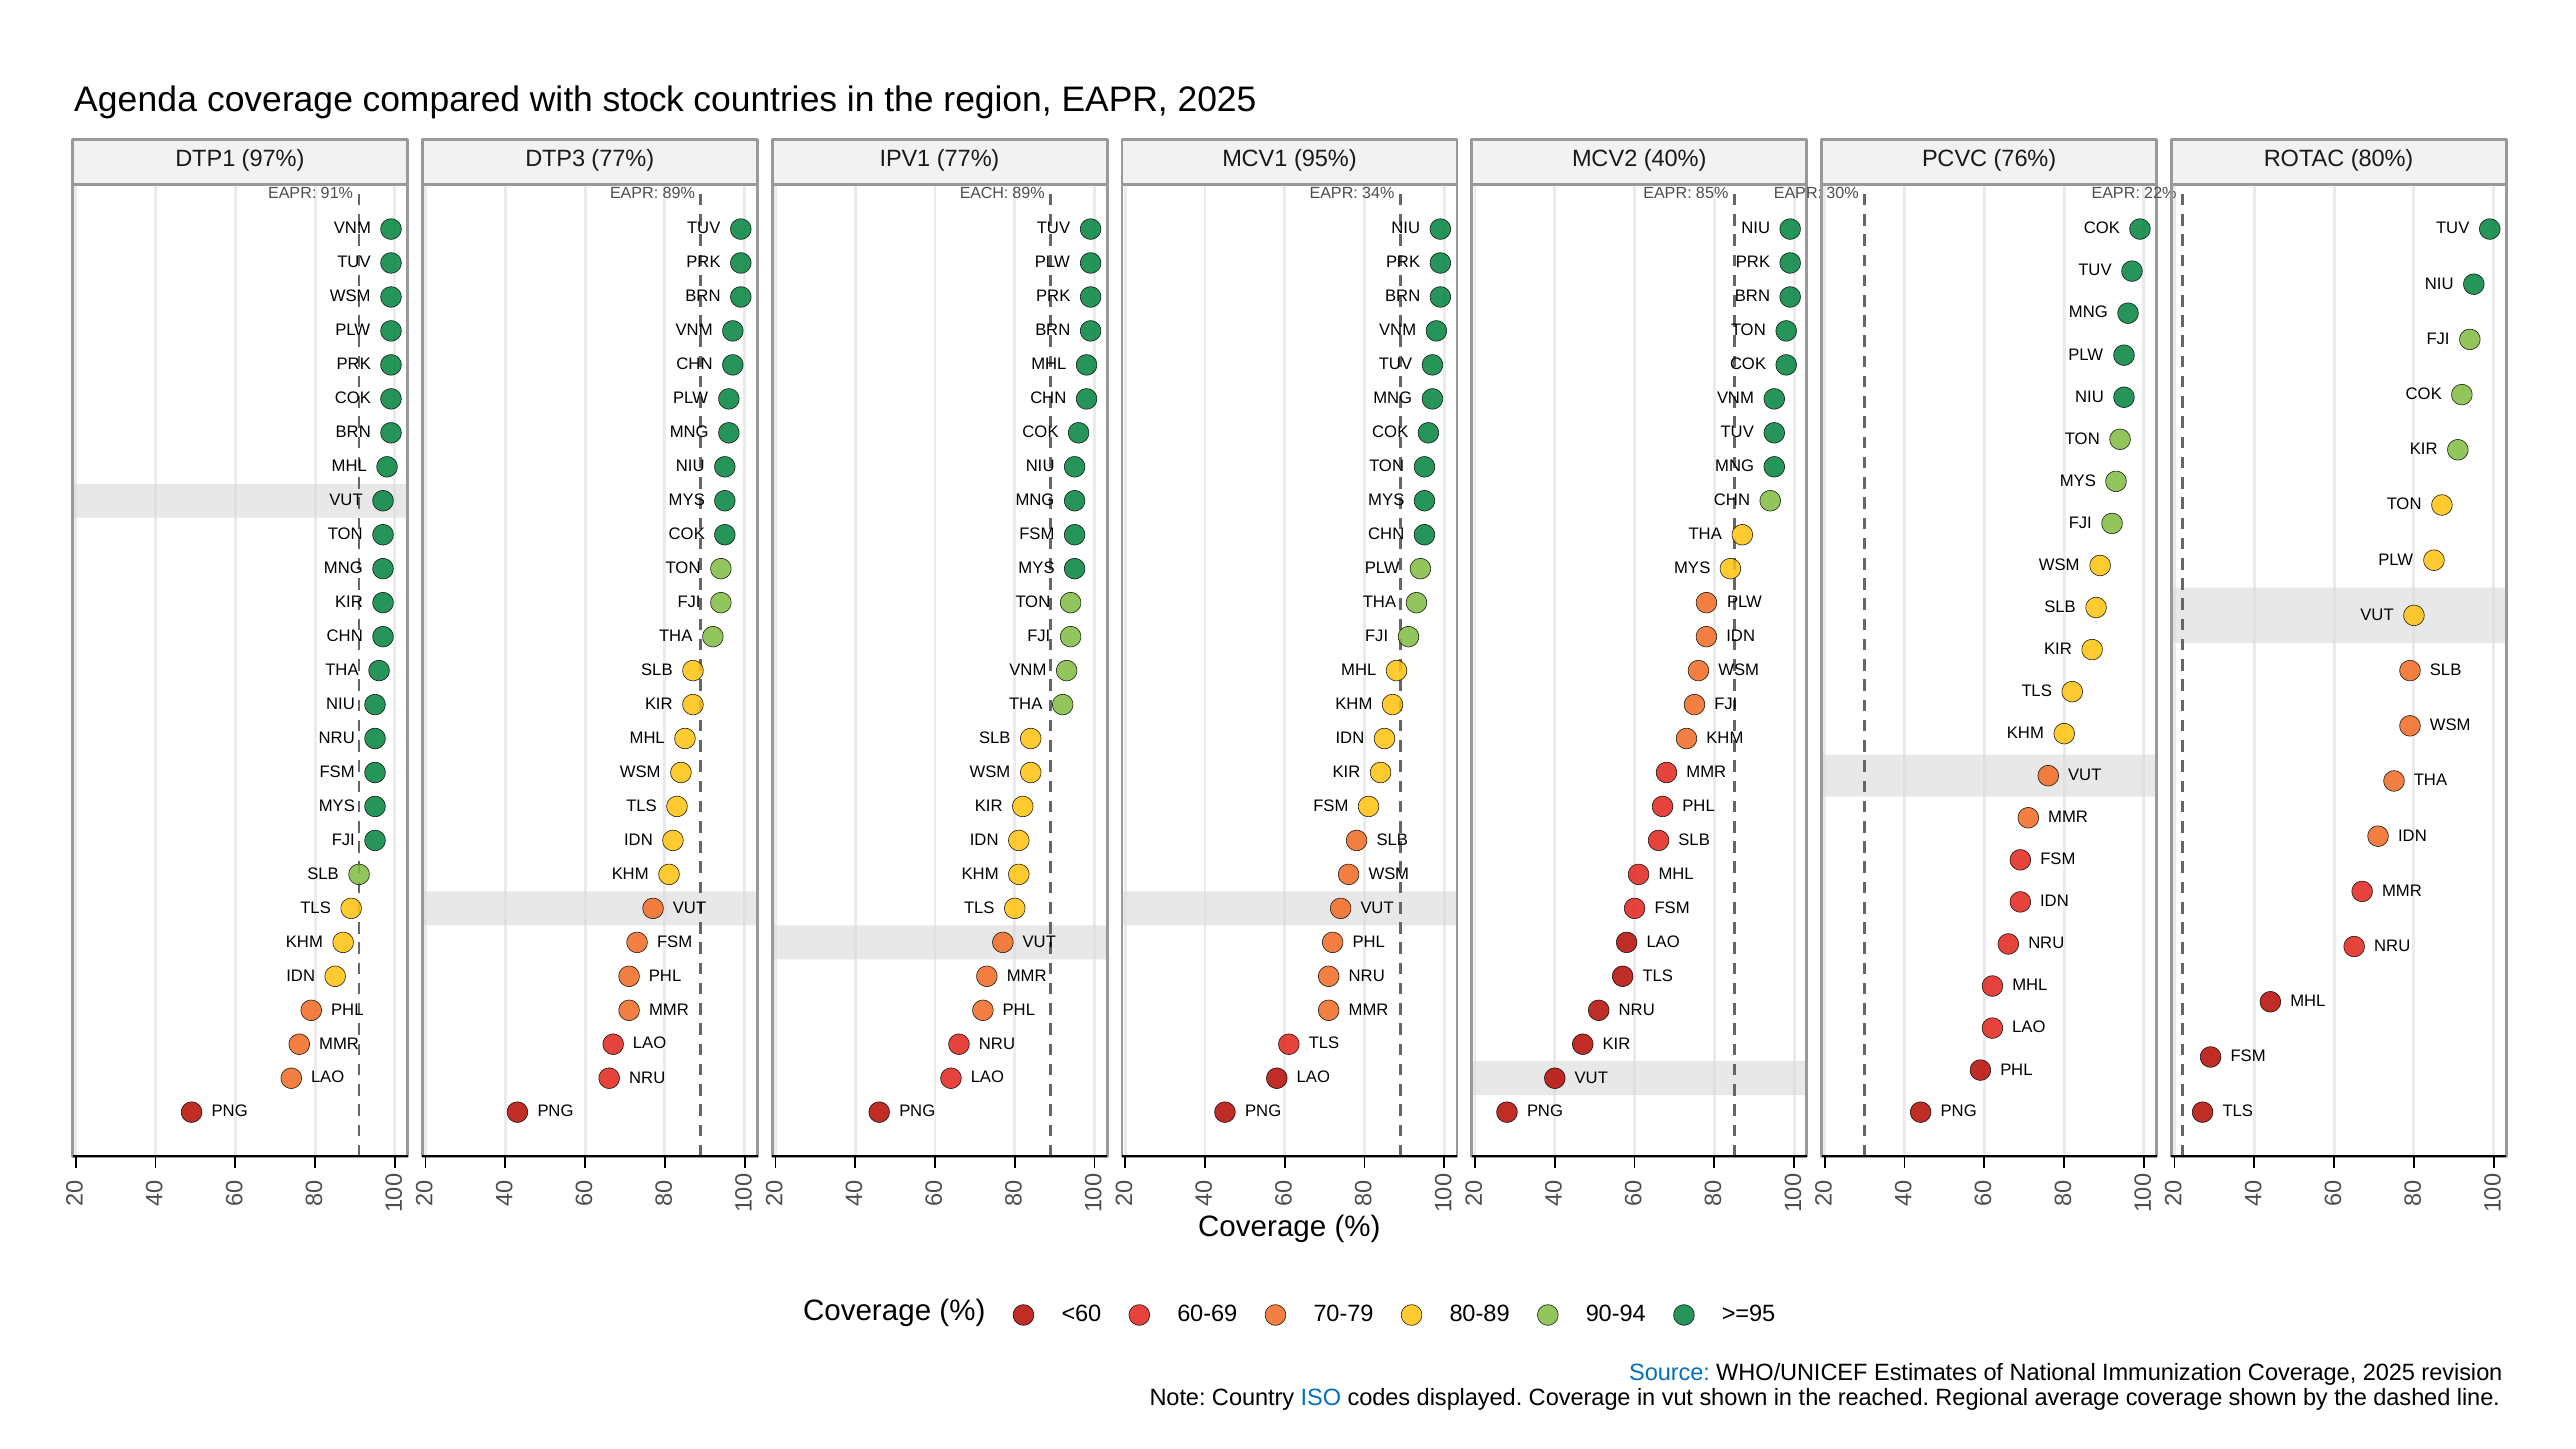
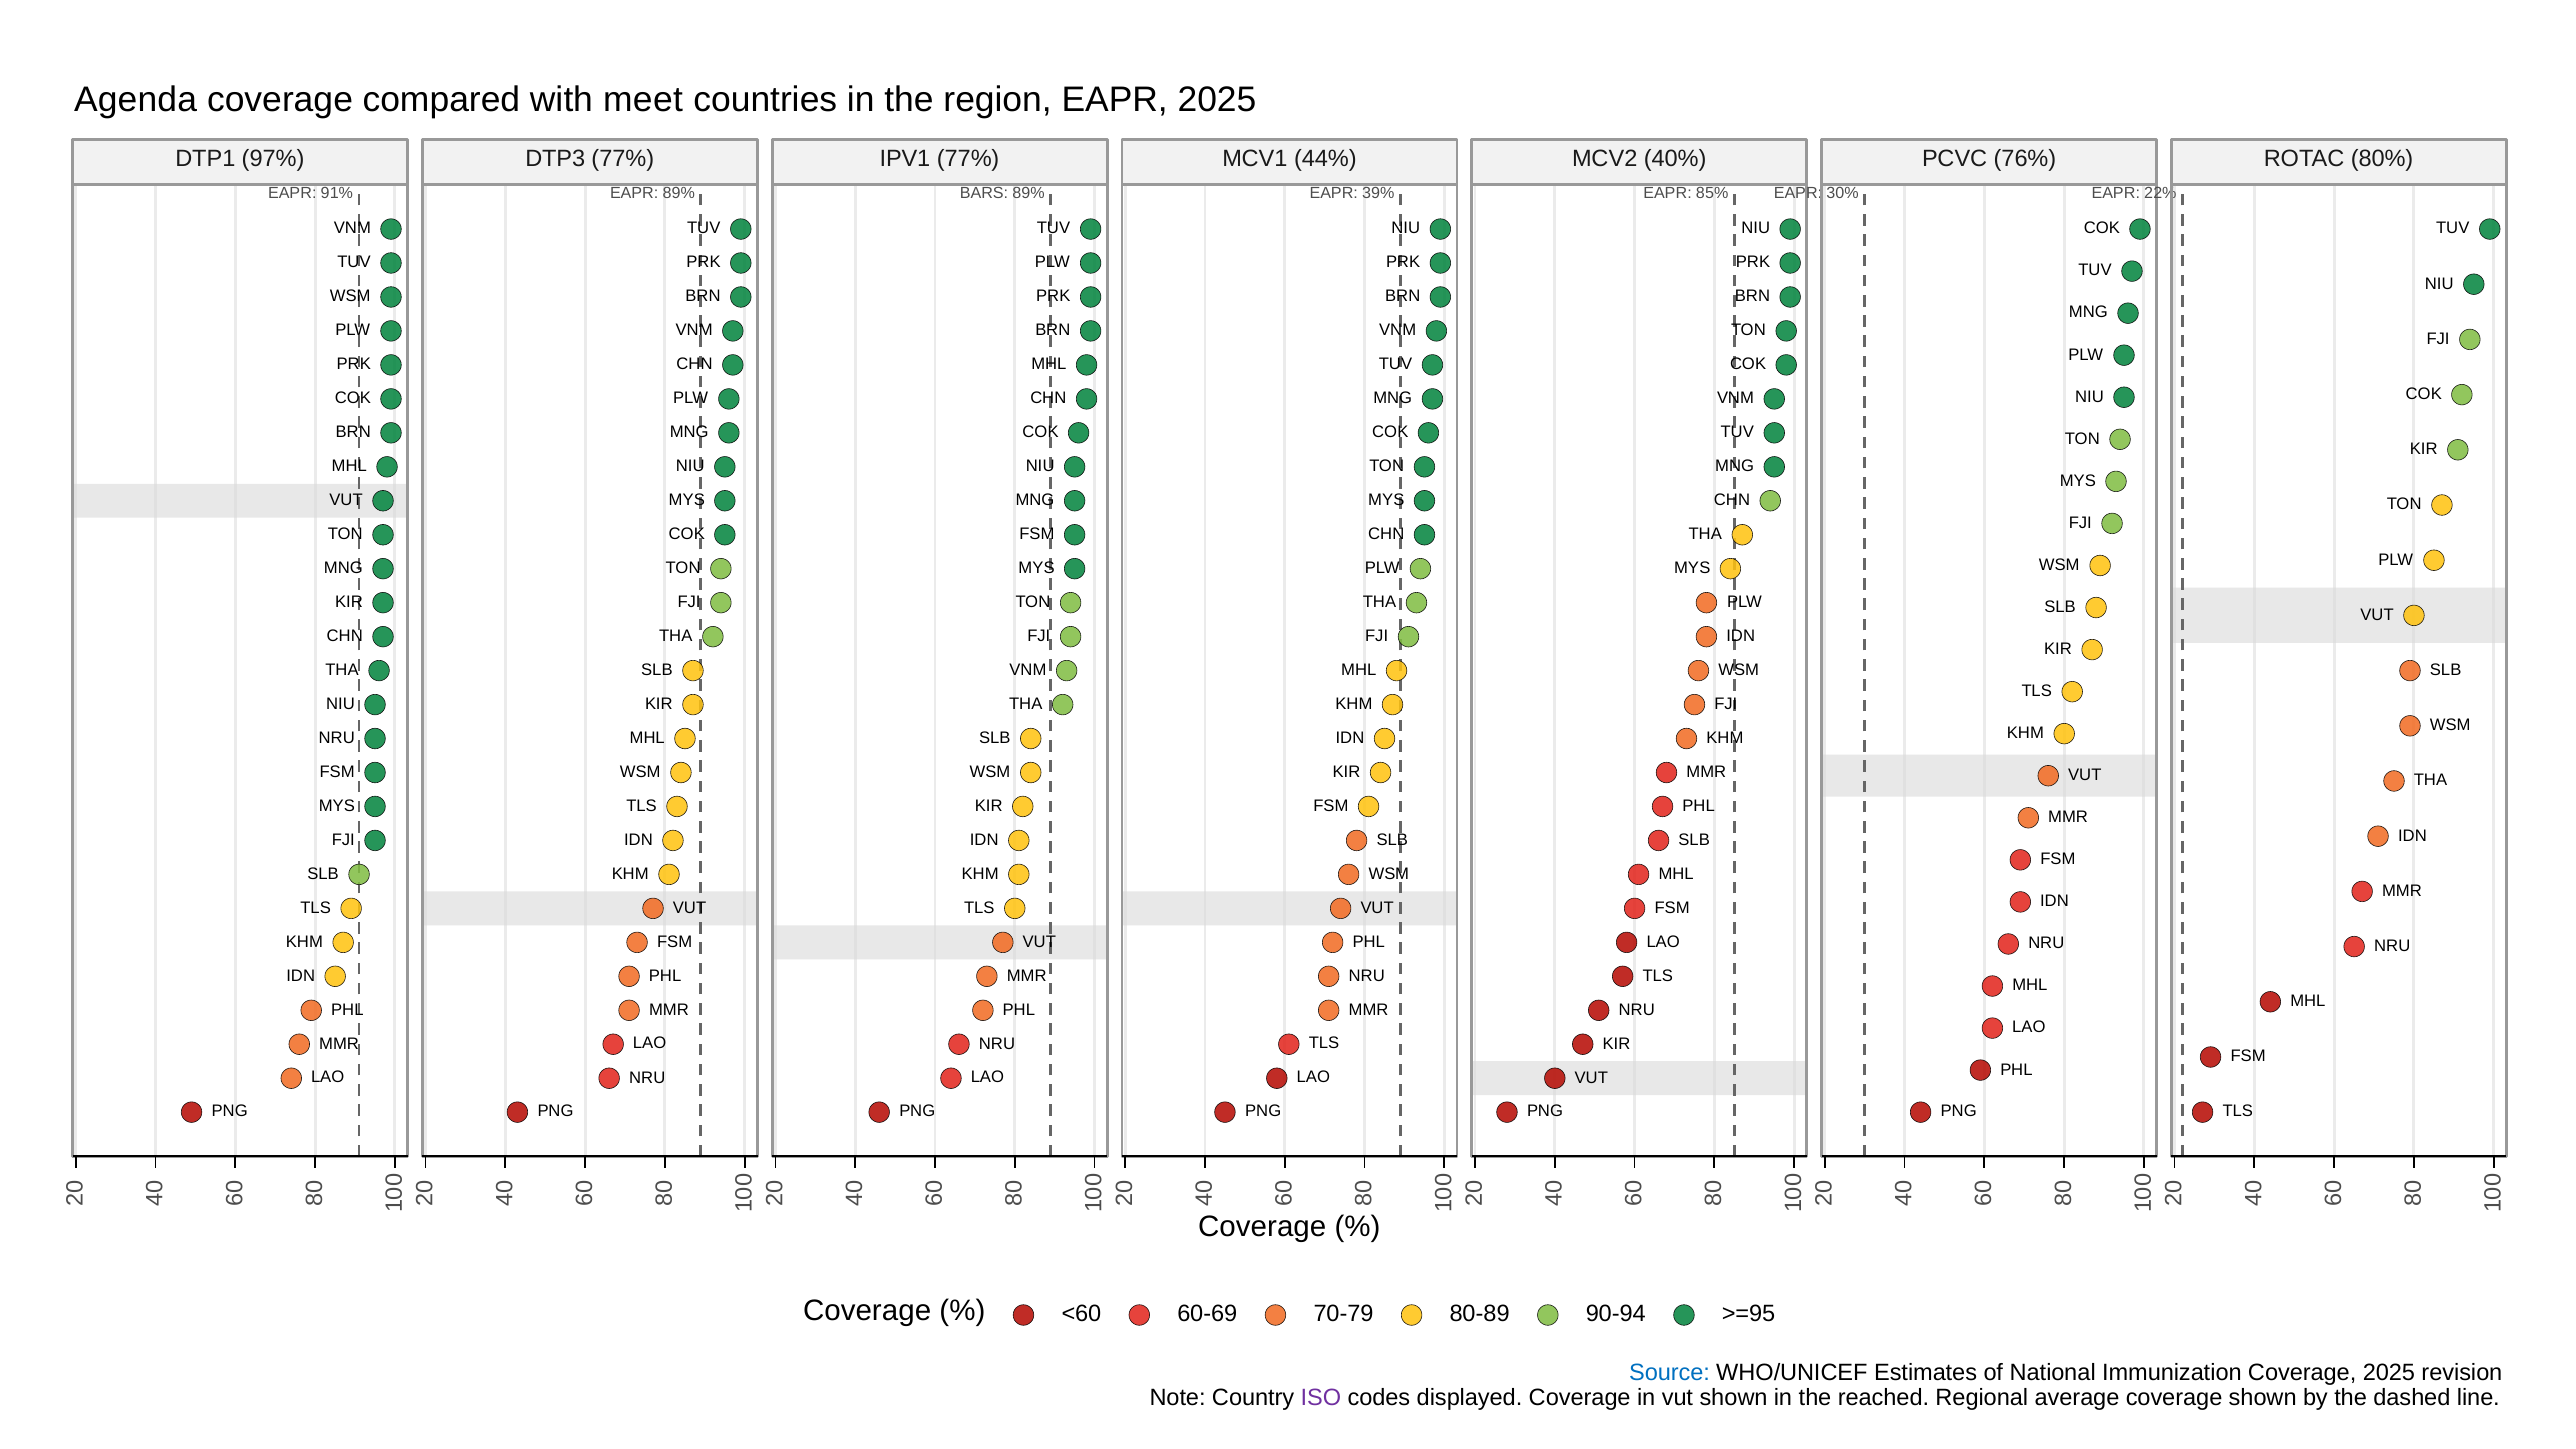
stock: stock -> meet
95%: 95% -> 44%
EACH: EACH -> BARS
34%: 34% -> 39%
ISO colour: blue -> purple
